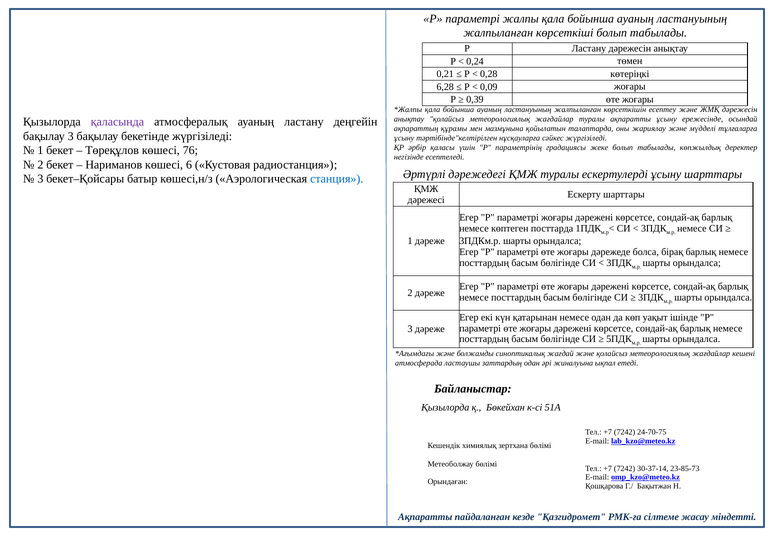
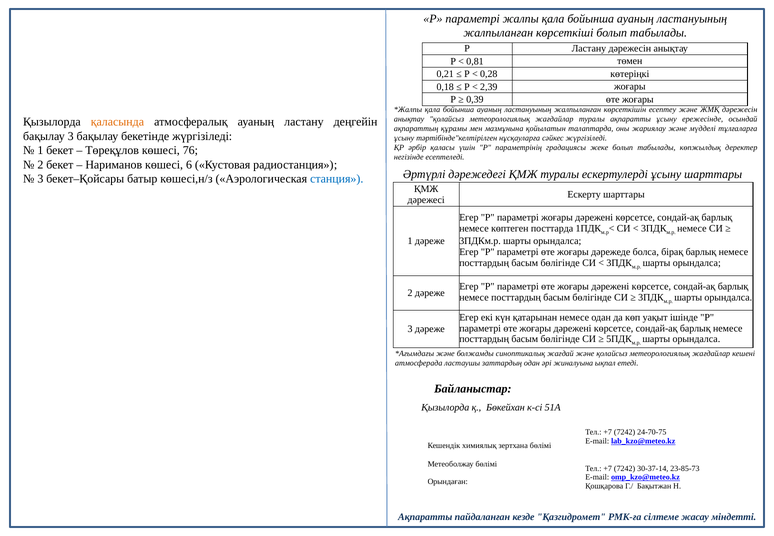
0,24: 0,24 -> 0,81
6,28: 6,28 -> 0,18
0,09: 0,09 -> 2,39
қаласында colour: purple -> orange
